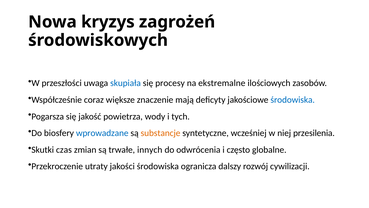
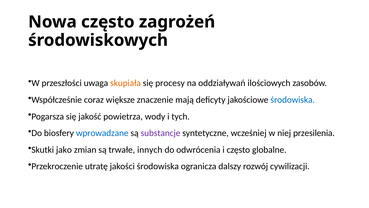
Nowa kryzys: kryzys -> często
skupiała colour: blue -> orange
ekstremalne: ekstremalne -> oddziaływań
substancje colour: orange -> purple
czas: czas -> jako
utraty: utraty -> utratę
